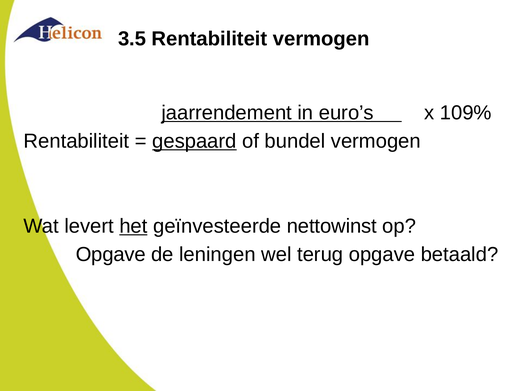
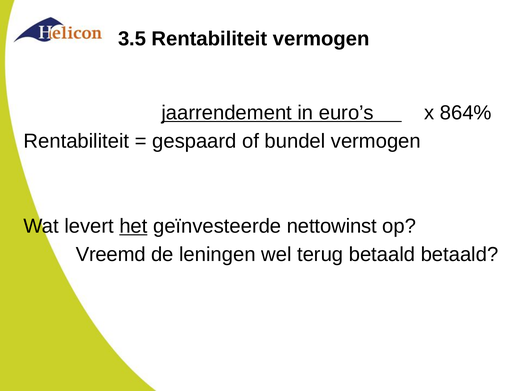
109%: 109% -> 864%
gespaard underline: present -> none
Opgave at (111, 254): Opgave -> Vreemd
terug opgave: opgave -> betaald
